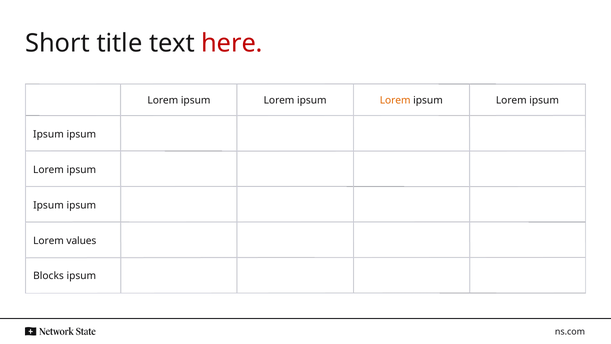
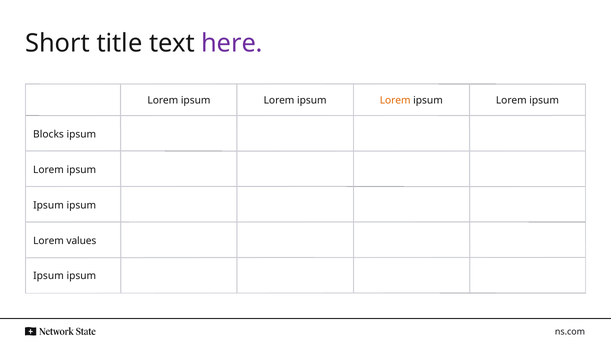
here colour: red -> purple
Ipsum at (48, 134): Ipsum -> Blocks
Blocks at (49, 276): Blocks -> Ipsum
